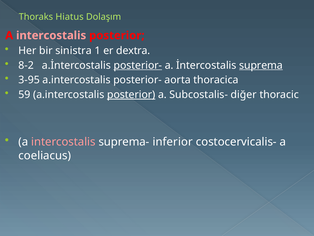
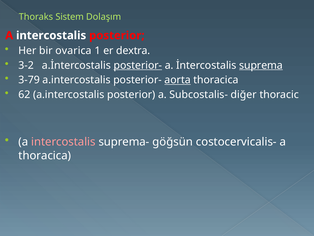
Hiatus: Hiatus -> Sistem
intercostalis at (51, 35) colour: pink -> white
sinistra: sinistra -> ovarica
8-2: 8-2 -> 3-2
3-95: 3-95 -> 3-79
aorta underline: none -> present
59: 59 -> 62
posterior at (131, 94) underline: present -> none
inferior: inferior -> göğsün
coeliacus at (45, 155): coeliacus -> thoracica
